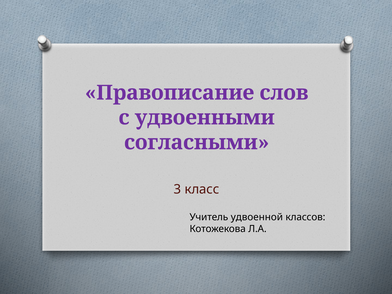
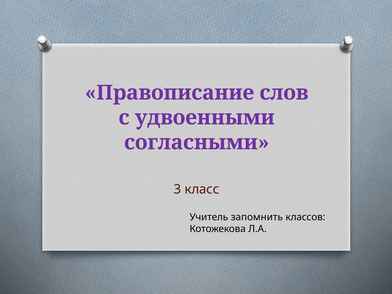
удвоенной: удвоенной -> запомнить
